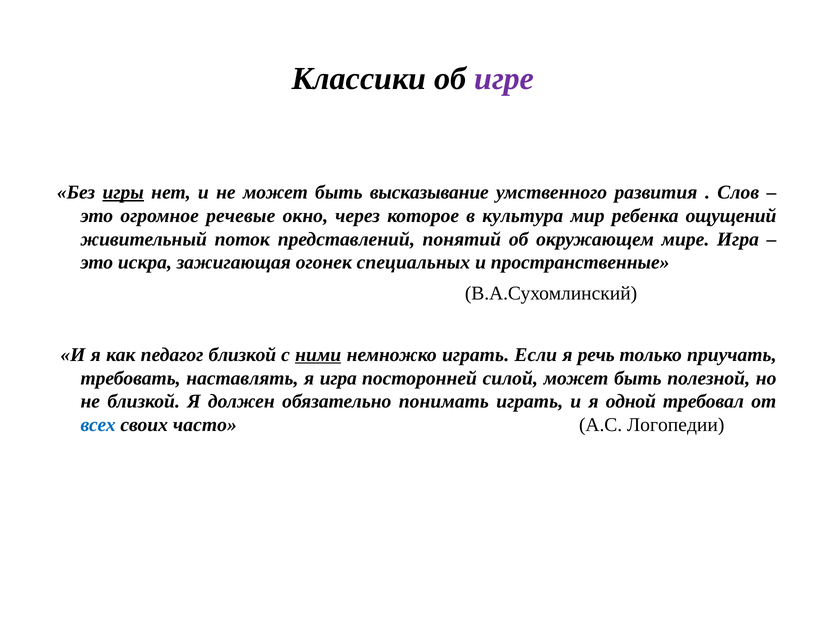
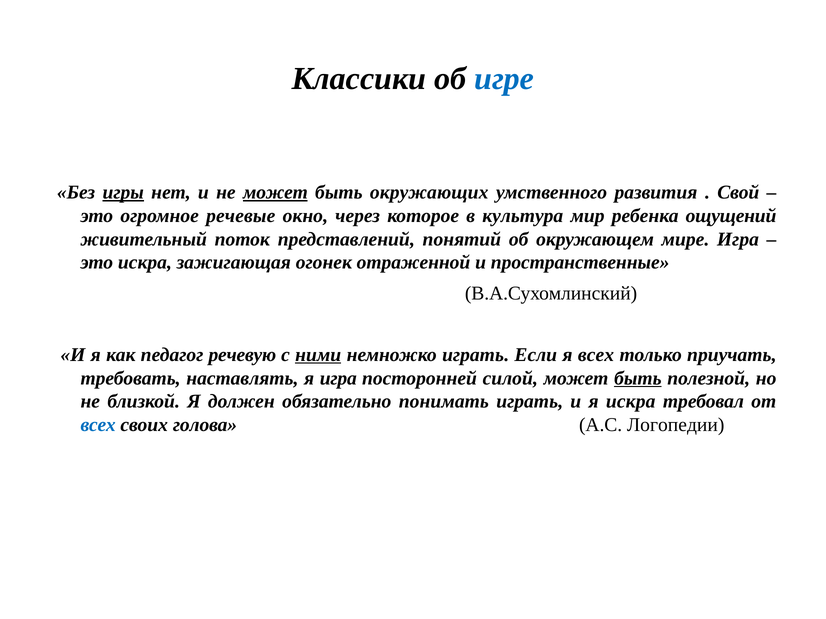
игре colour: purple -> blue
может at (275, 193) underline: none -> present
высказывание: высказывание -> окружающих
Слов: Слов -> Свой
специальных: специальных -> отраженной
педагог близкой: близкой -> речевую
я речь: речь -> всех
быть at (638, 378) underline: none -> present
я одной: одной -> искра
часто: часто -> голова
